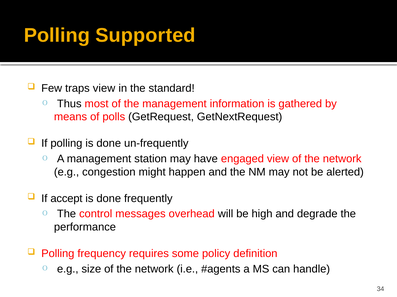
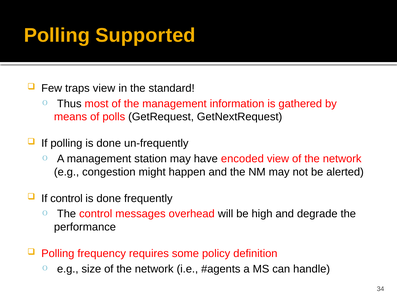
engaged: engaged -> encoded
If accept: accept -> control
